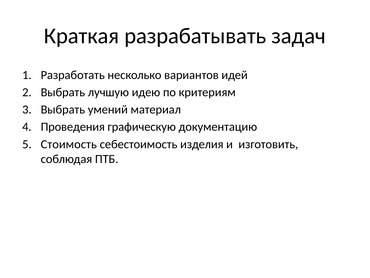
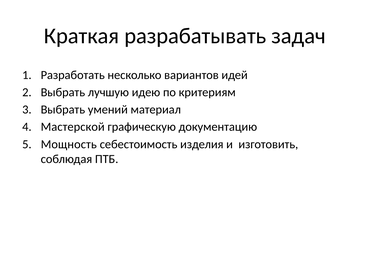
Проведения: Проведения -> Мастерской
Стоимость: Стоимость -> Мощность
